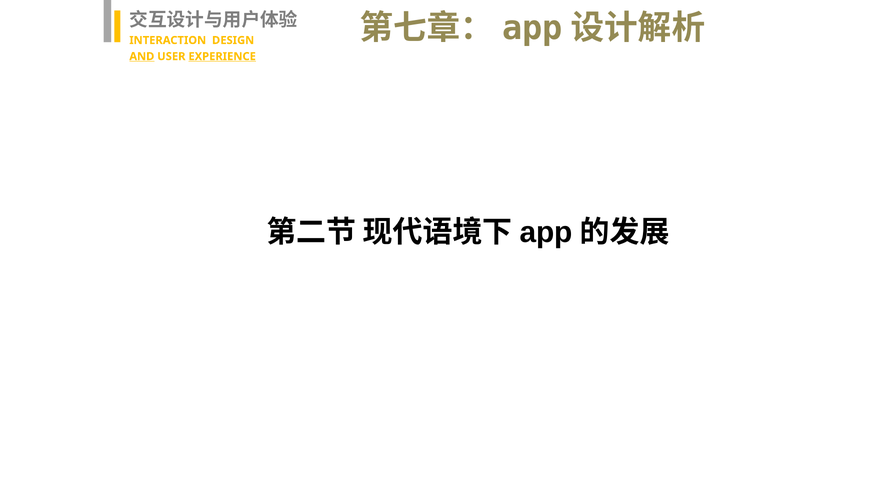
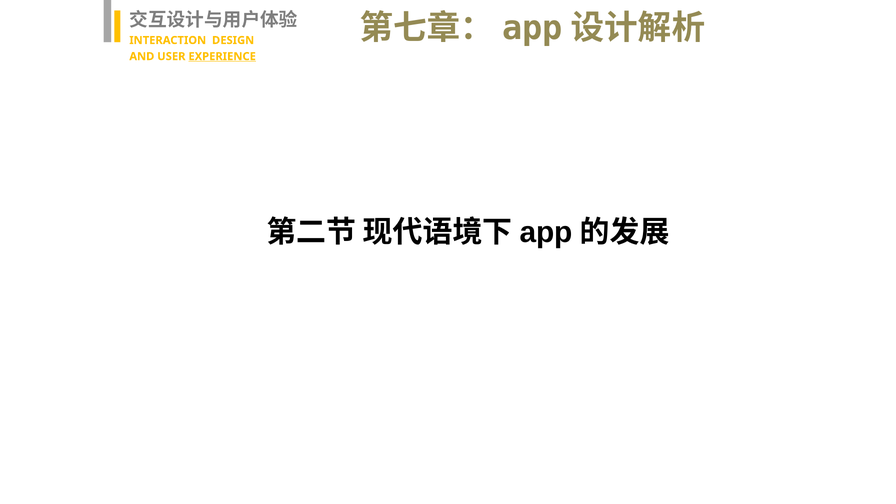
AND underline: present -> none
